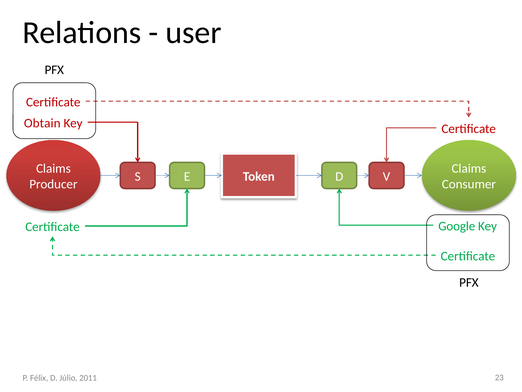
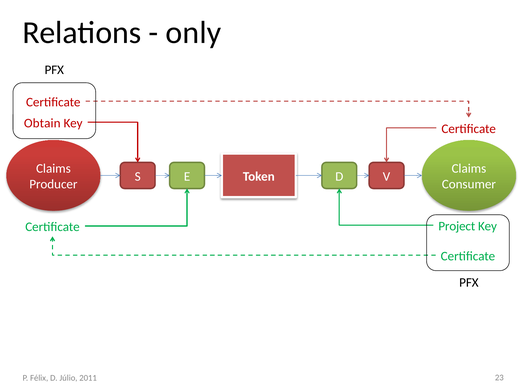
user: user -> only
Google: Google -> Project
